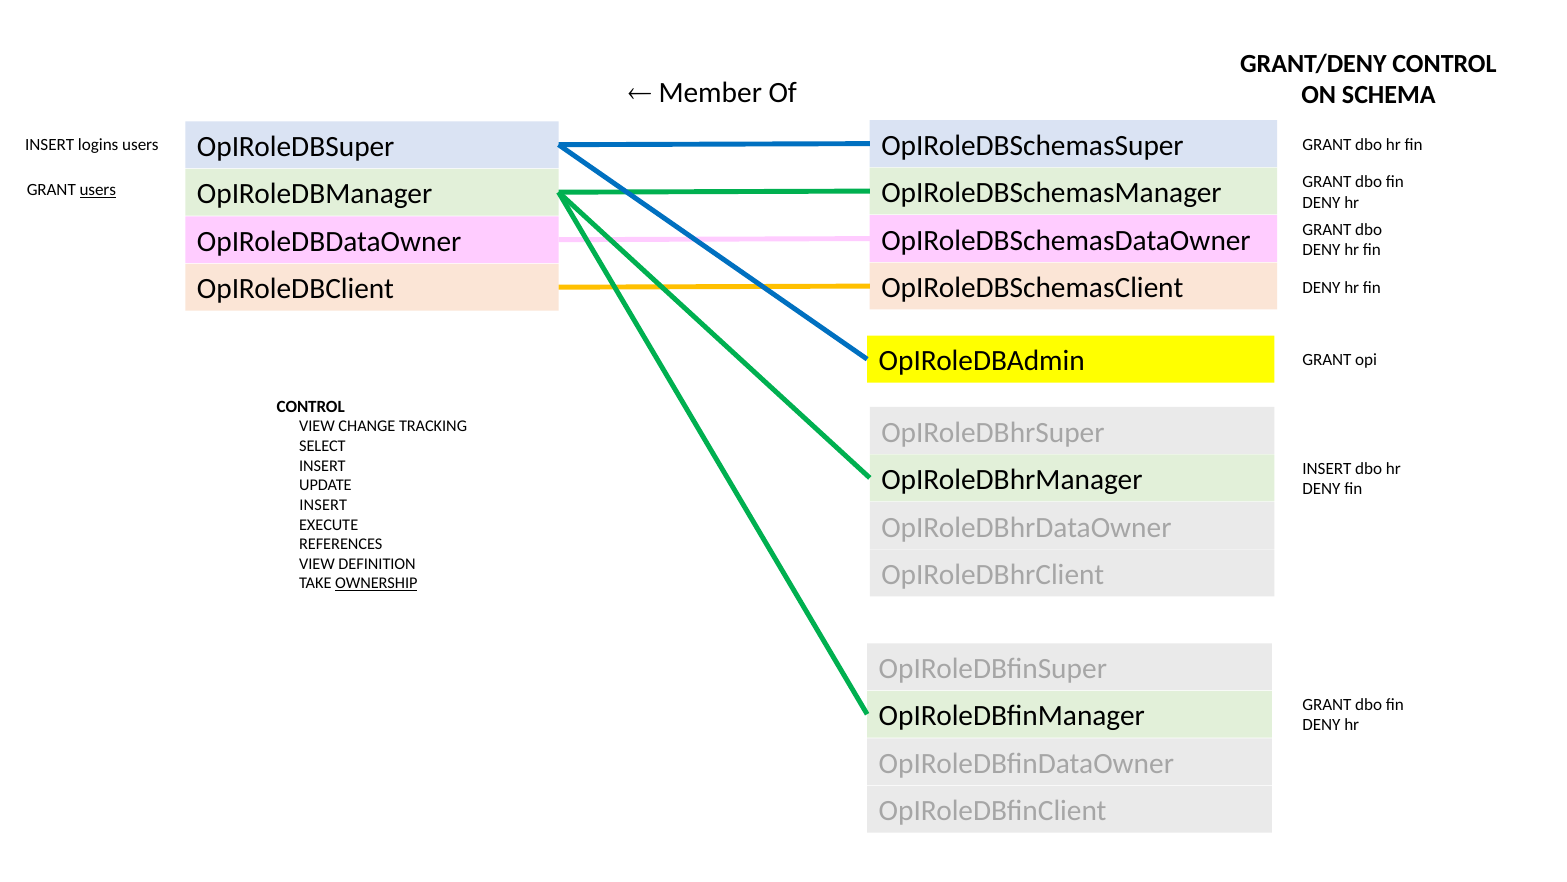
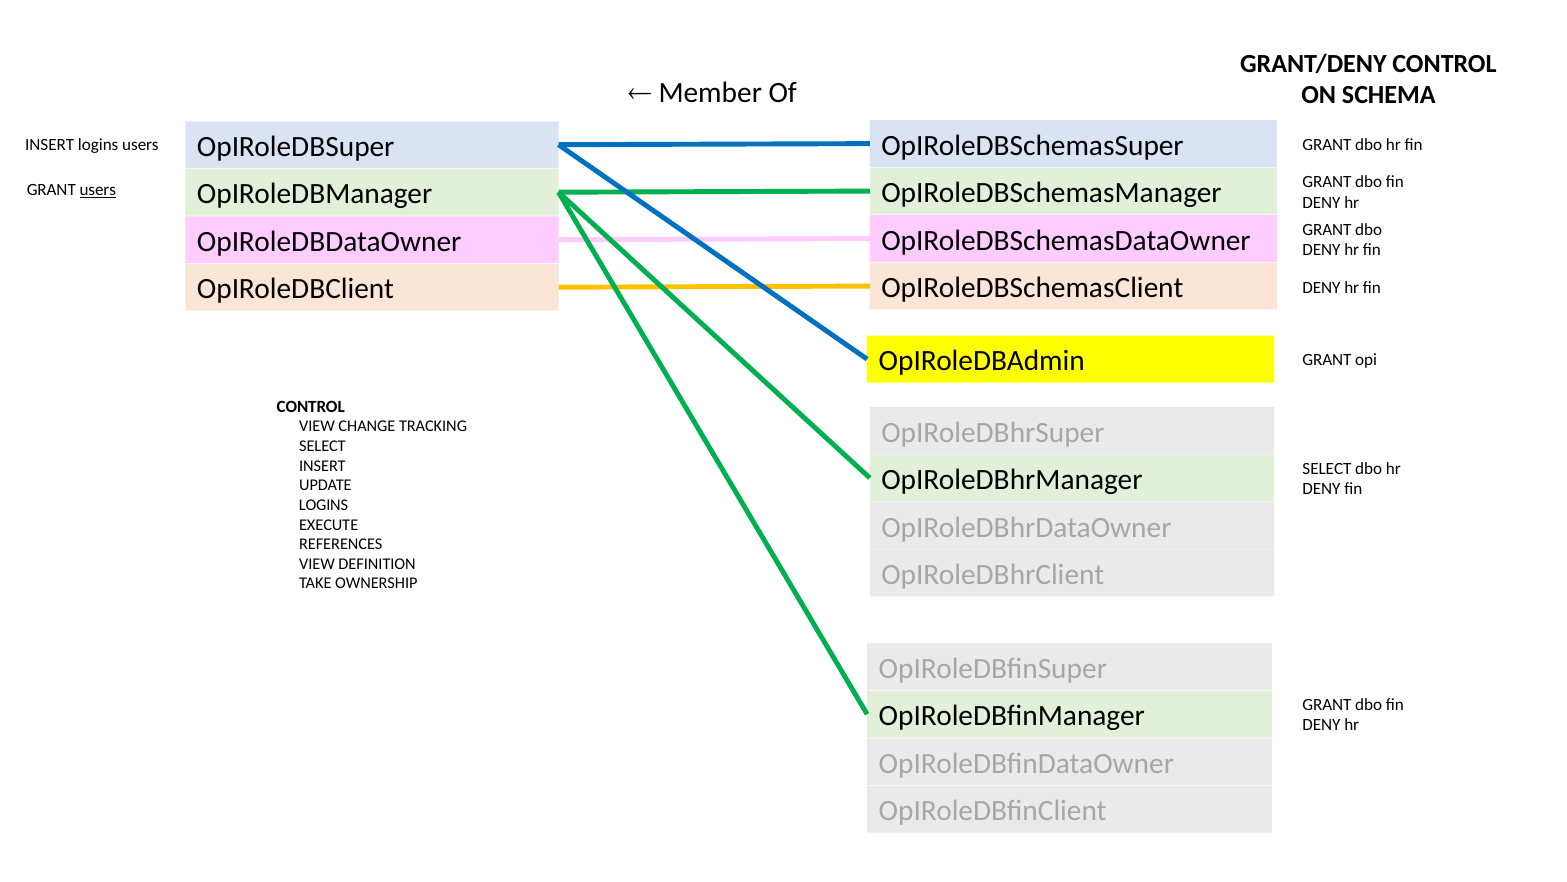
INSERT at (1327, 468): INSERT -> SELECT
INSERT at (323, 505): INSERT -> LOGINS
OWNERSHIP underline: present -> none
